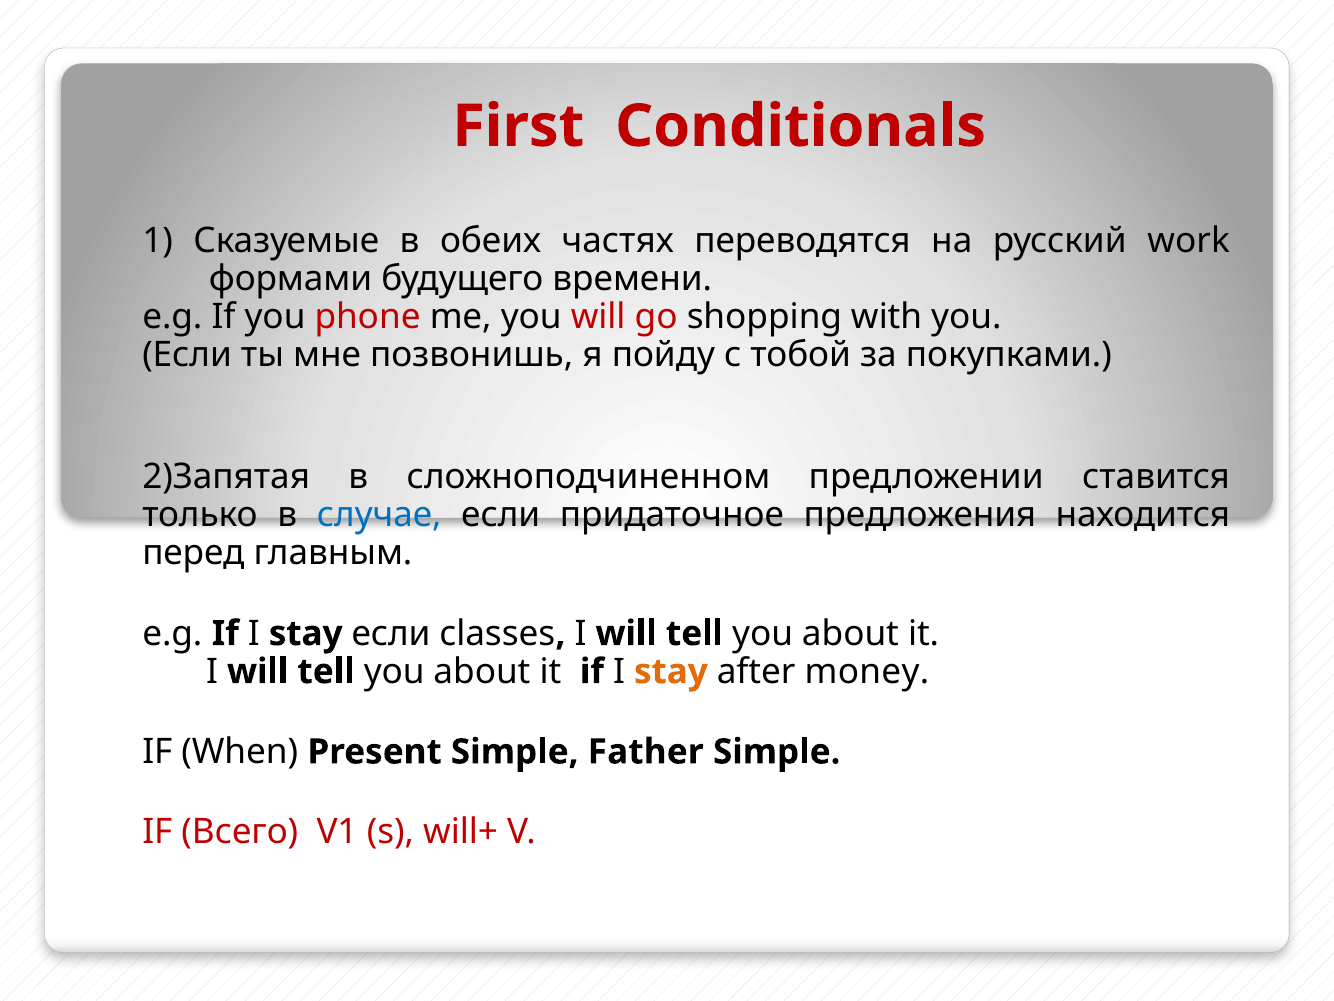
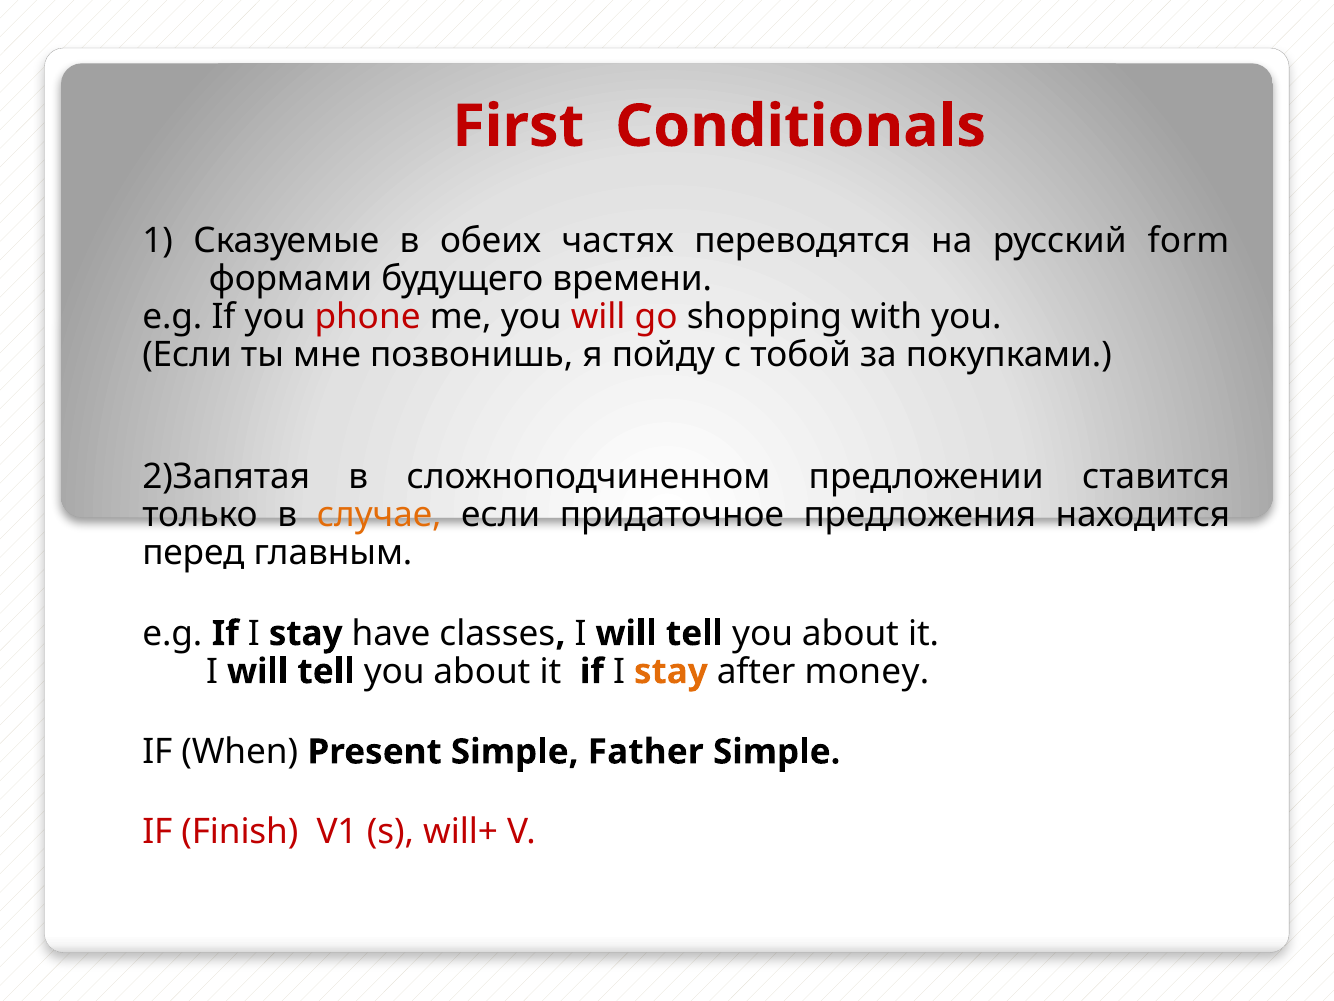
work: work -> form
случае colour: blue -> orange
stay если: если -> have
Всего: Всего -> Finish
